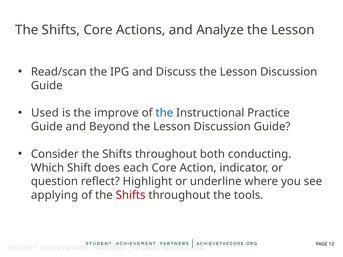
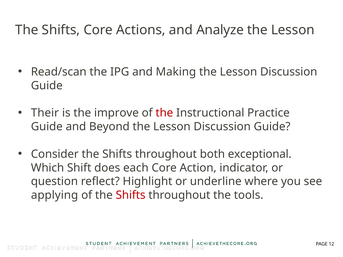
Discuss: Discuss -> Making
Used: Used -> Their
the at (164, 113) colour: blue -> red
conducting: conducting -> exceptional
